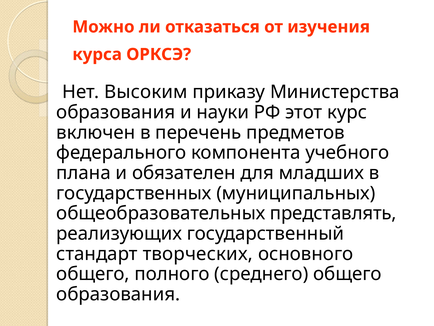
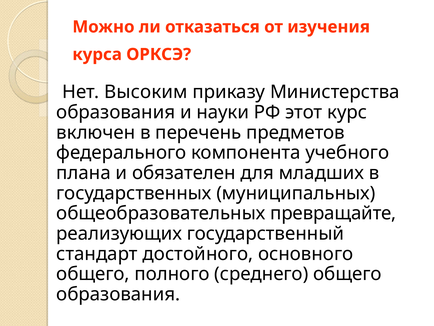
представлять: представлять -> превращайте
творческих: творческих -> достойного
